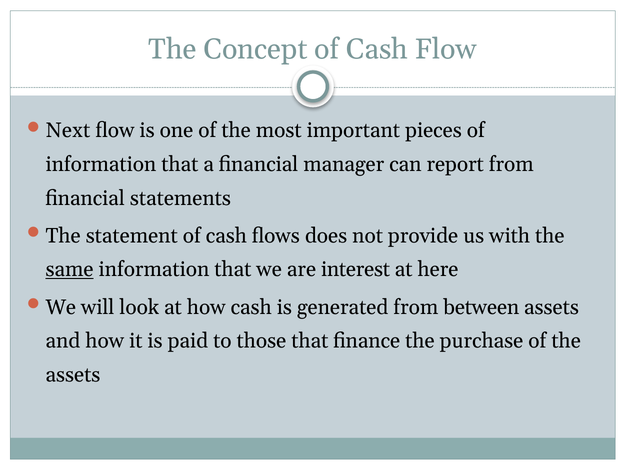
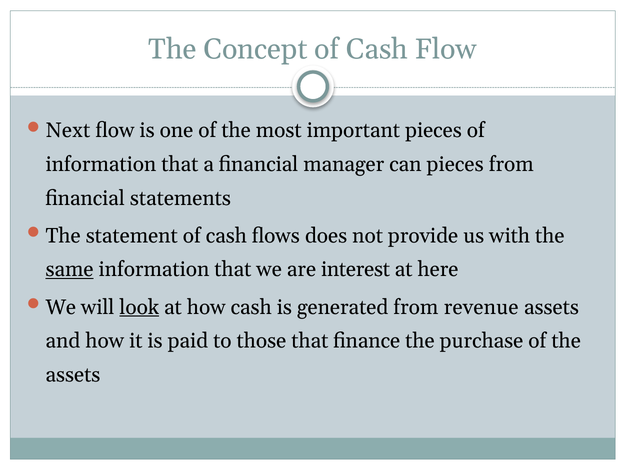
can report: report -> pieces
look underline: none -> present
between: between -> revenue
